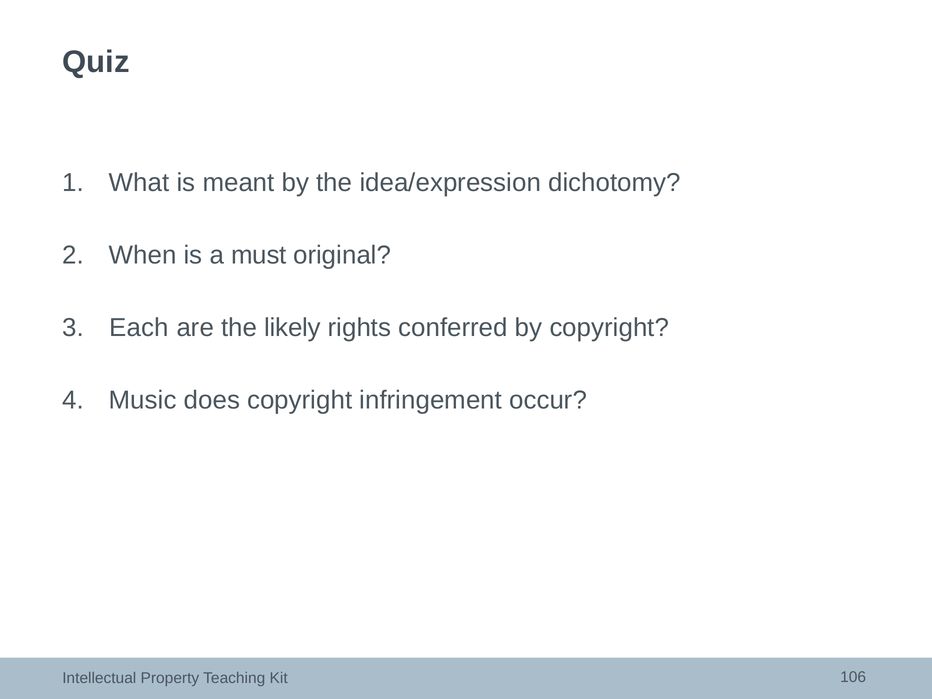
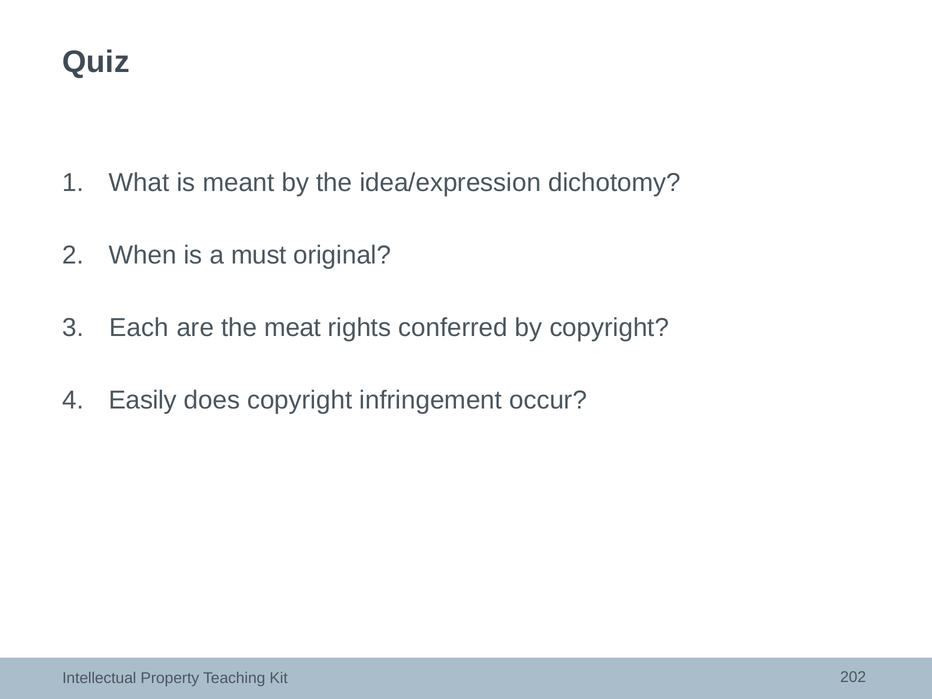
likely: likely -> meat
Music: Music -> Easily
106: 106 -> 202
